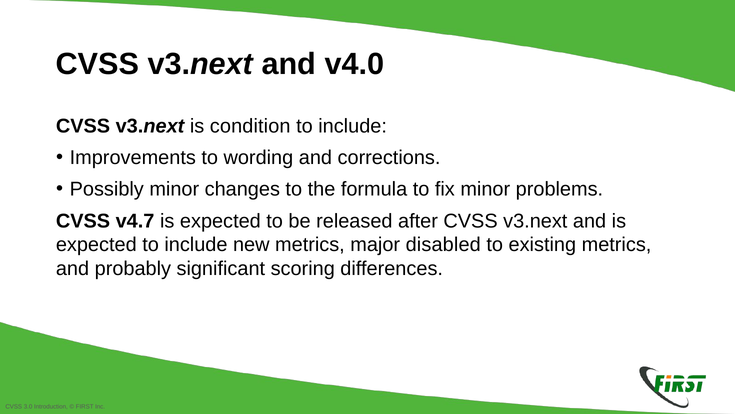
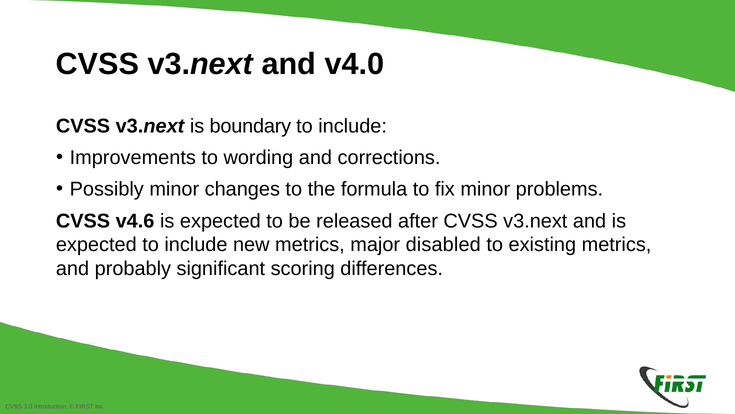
condition: condition -> boundary
v4.7: v4.7 -> v4.6
